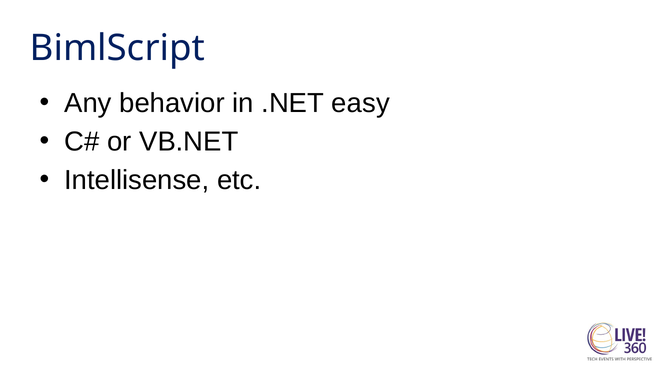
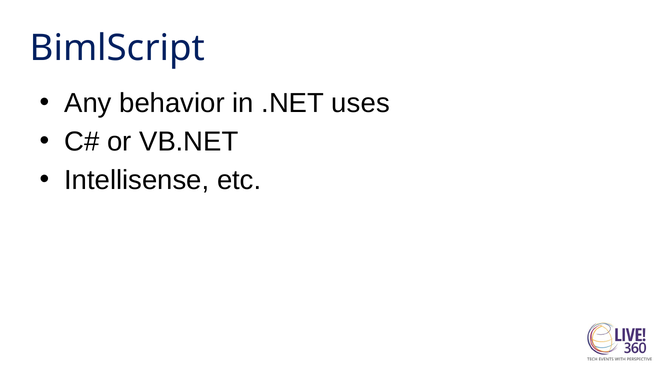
easy: easy -> uses
